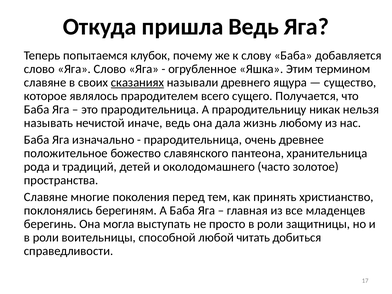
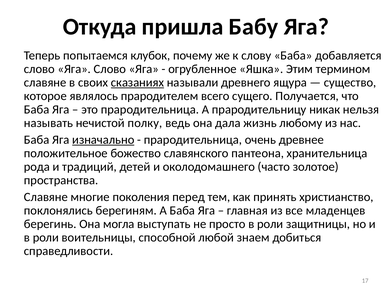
пришла Ведь: Ведь -> Бабу
иначе: иначе -> полку
изначально underline: none -> present
читать: читать -> знаем
